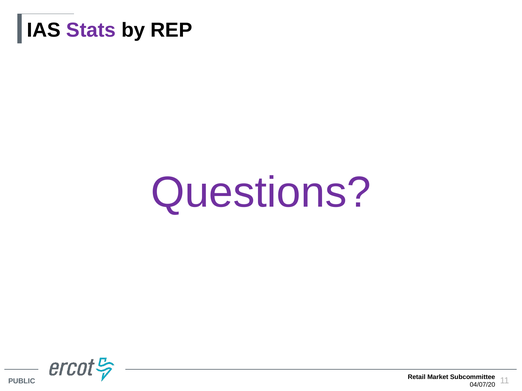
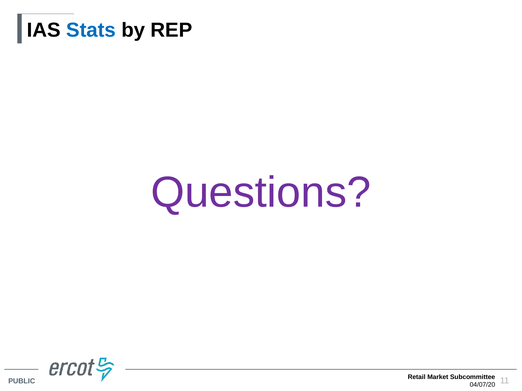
Stats colour: purple -> blue
